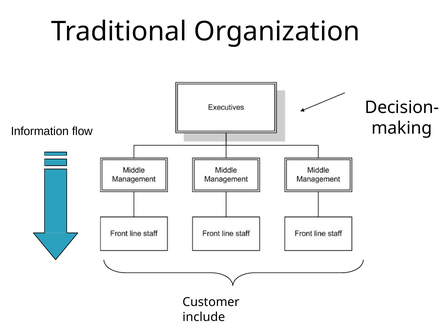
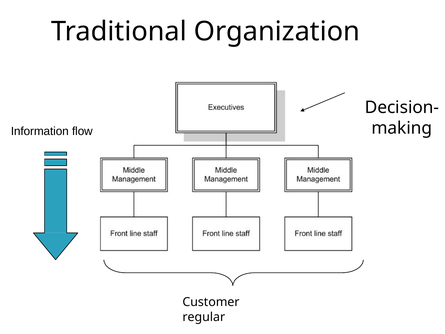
include: include -> regular
